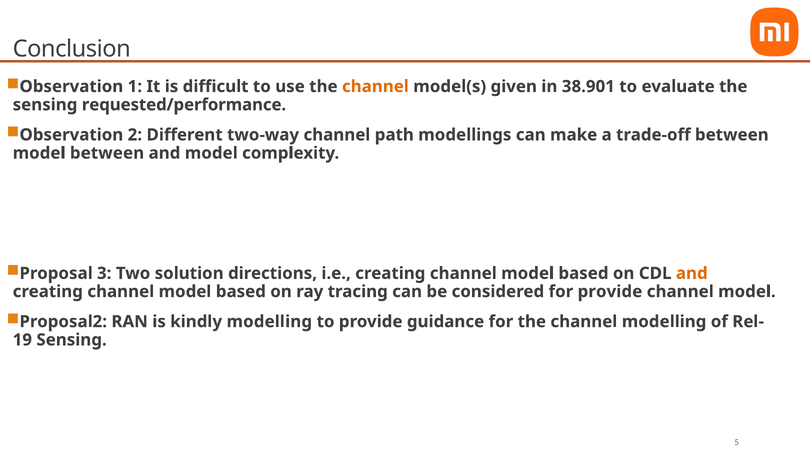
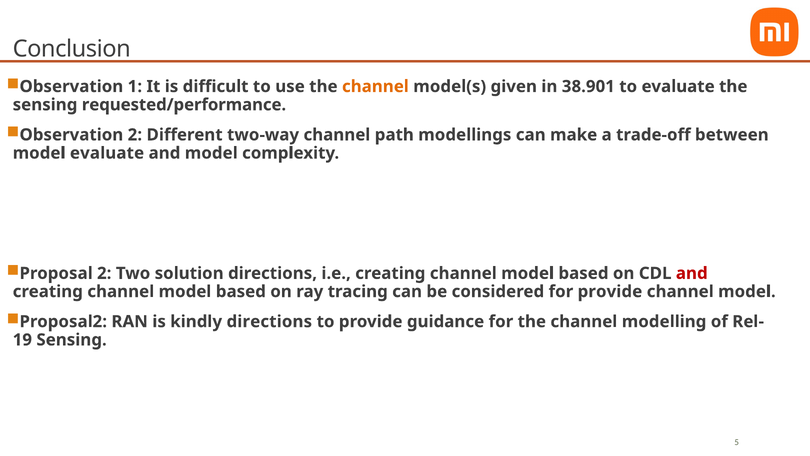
model between: between -> evaluate
Proposal 3: 3 -> 2
and at (692, 273) colour: orange -> red
kindly modelling: modelling -> directions
